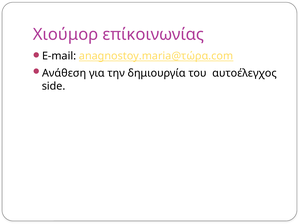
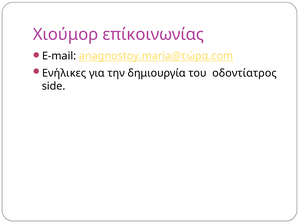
Ανάθεση: Ανάθεση -> Ενήλικες
αυτοέλεγχος: αυτοέλεγχος -> οδοντίατρος
